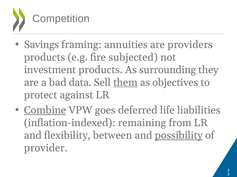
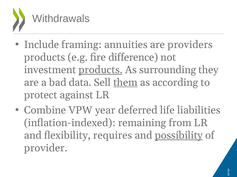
Competition: Competition -> Withdrawals
Savings: Savings -> Include
subjected: subjected -> difference
products at (101, 70) underline: none -> present
objectives: objectives -> according
Combine underline: present -> none
goes: goes -> year
between: between -> requires
